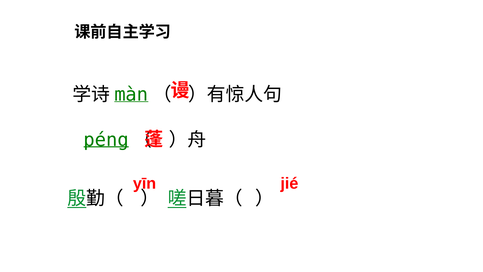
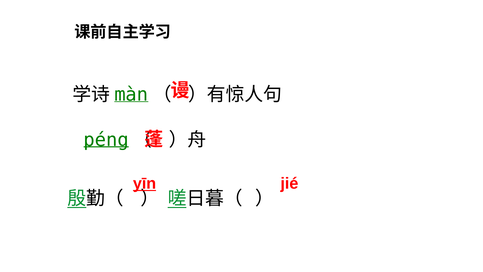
yīn underline: none -> present
